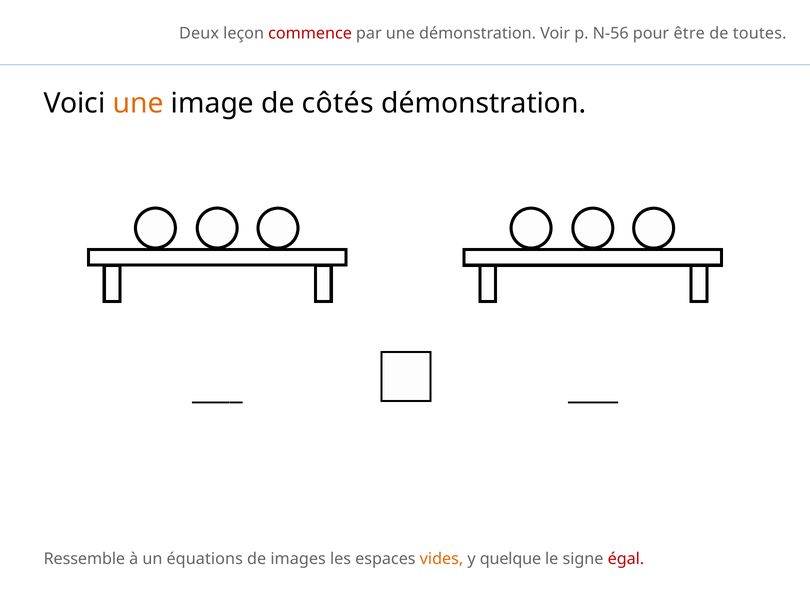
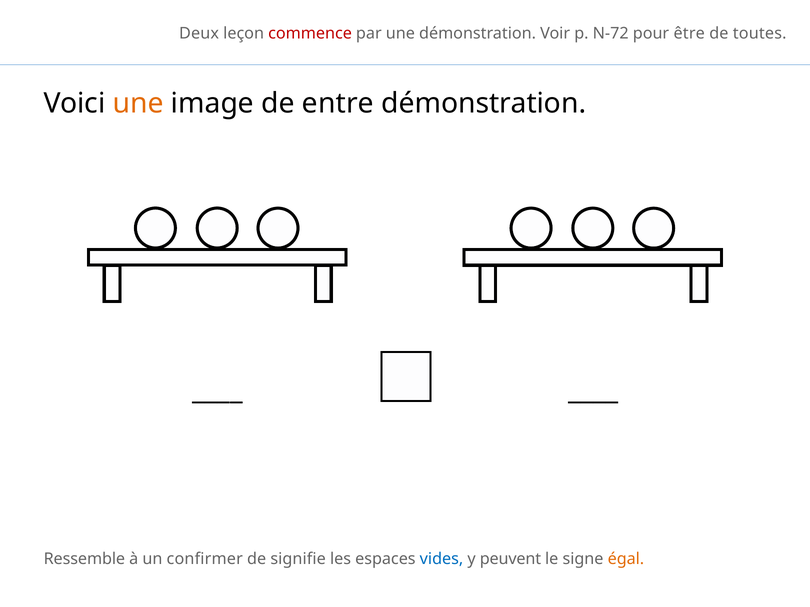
N-56: N-56 -> N-72
côtés: côtés -> entre
équations: équations -> confirmer
images: images -> signifie
vides colour: orange -> blue
quelque: quelque -> peuvent
égal colour: red -> orange
